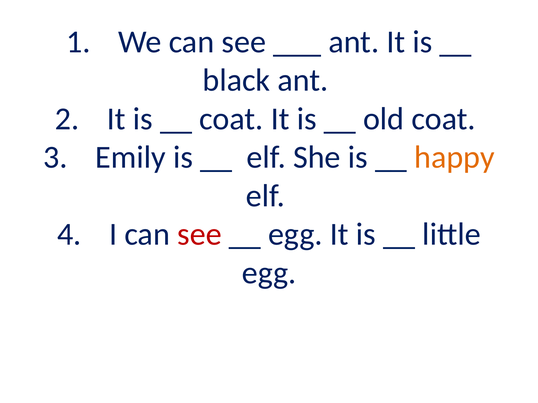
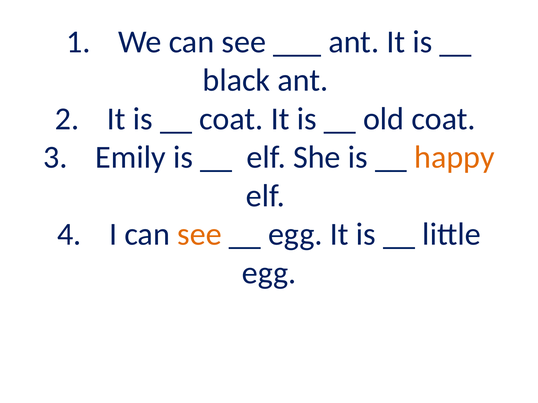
see at (199, 235) colour: red -> orange
